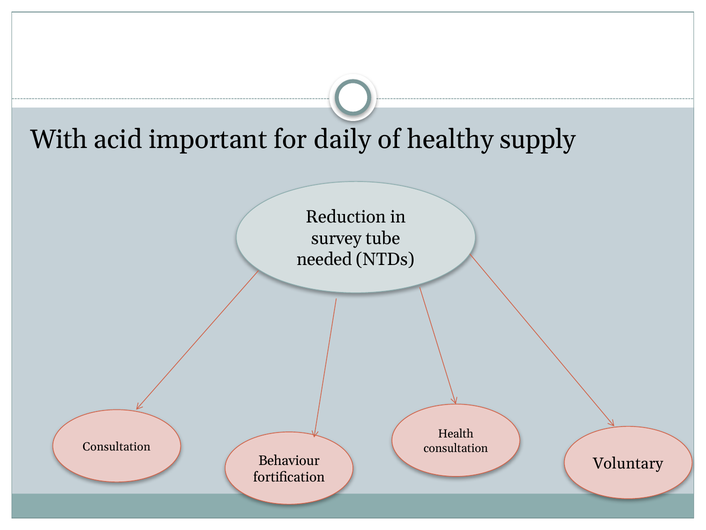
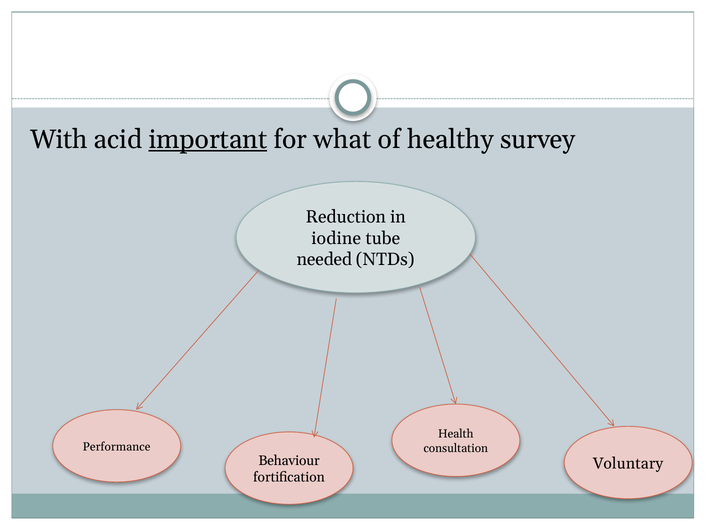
important underline: none -> present
daily: daily -> what
supply: supply -> survey
survey: survey -> iodine
Consultation at (117, 446): Consultation -> Performance
